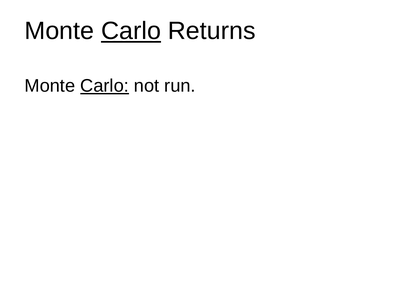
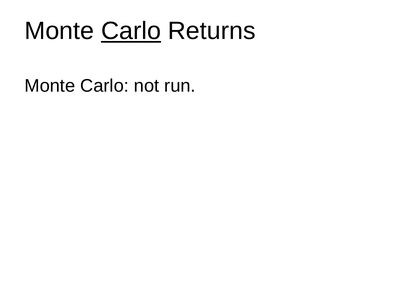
Carlo at (105, 86) underline: present -> none
